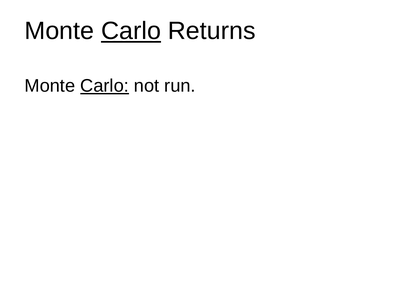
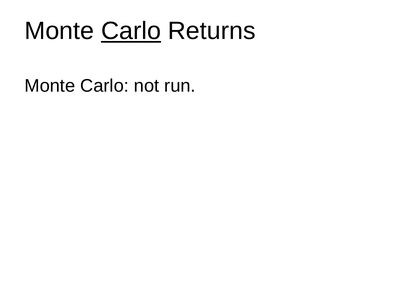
Carlo at (105, 86) underline: present -> none
